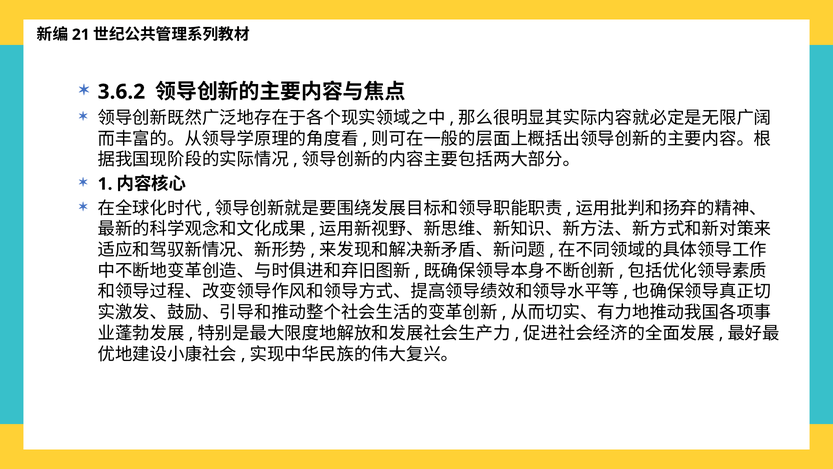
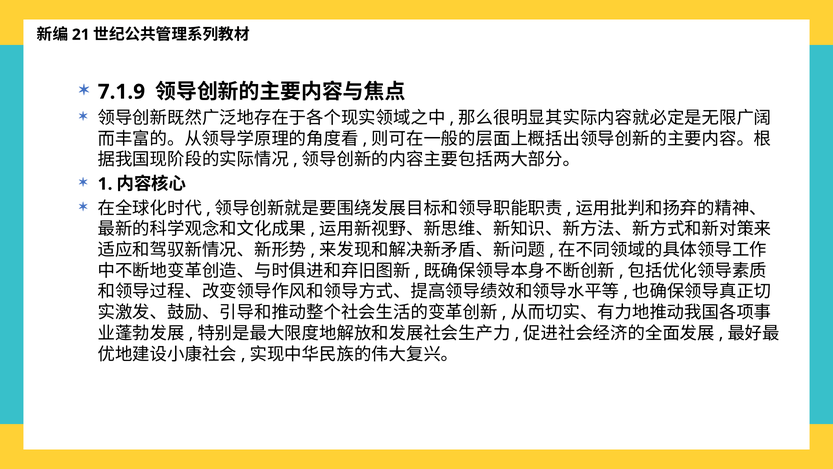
3.6.2: 3.6.2 -> 7.1.9
